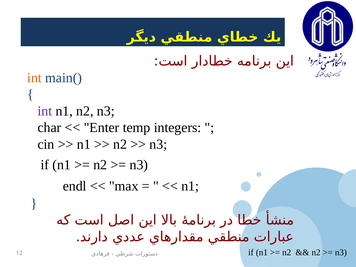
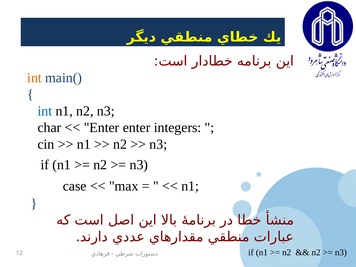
int at (45, 111) colour: purple -> blue
Enter temp: temp -> enter
endl: endl -> case
